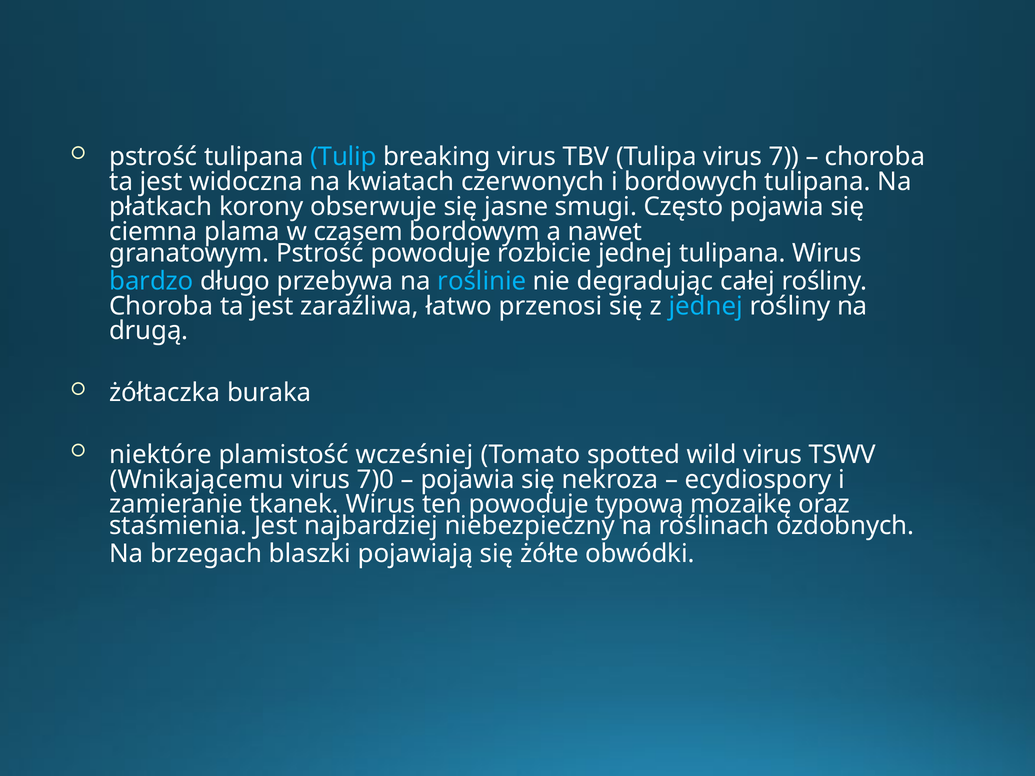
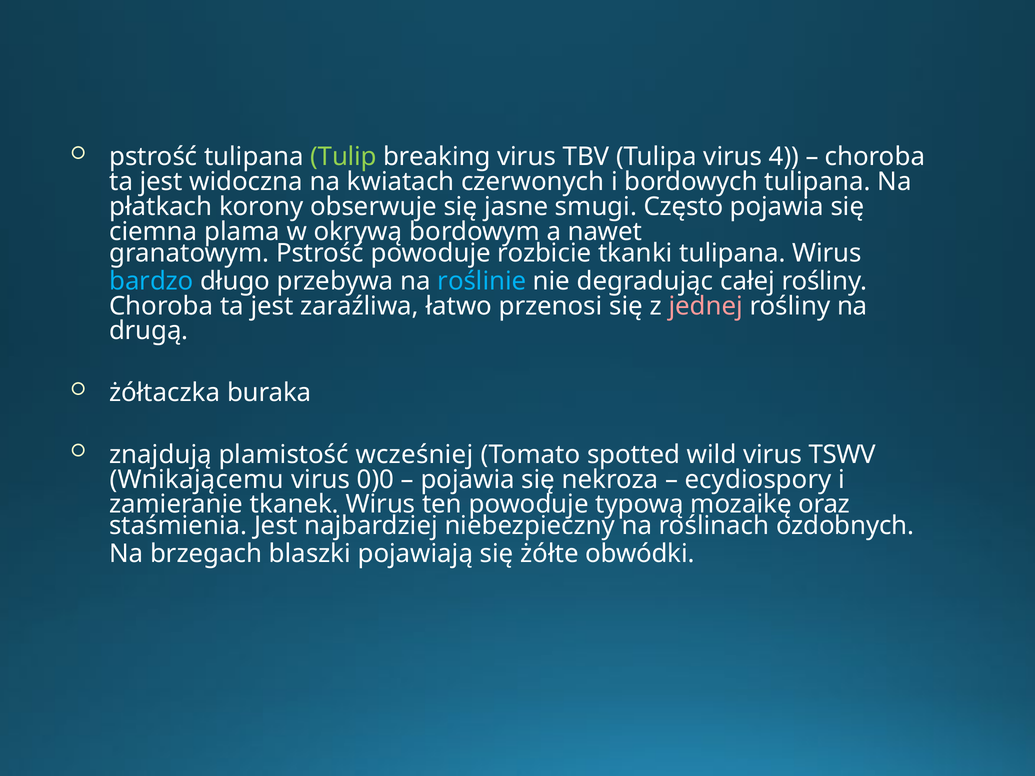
Tulip colour: light blue -> light green
7: 7 -> 4
czasem: czasem -> okrywą
rozbicie jednej: jednej -> tkanki
jednej at (706, 306) colour: light blue -> pink
niektóre: niektóre -> znajdują
7)0: 7)0 -> 0)0
